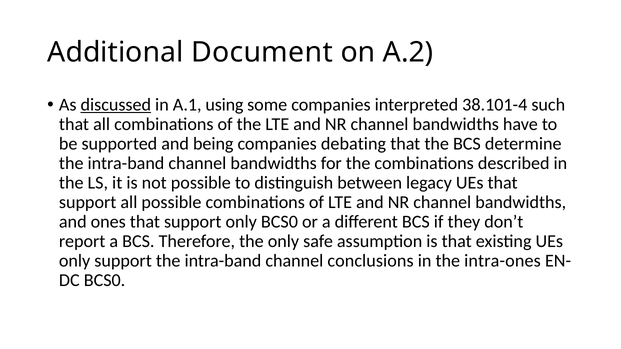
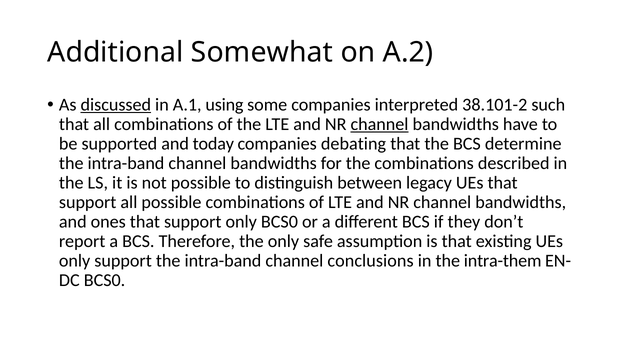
Document: Document -> Somewhat
38.101-4: 38.101-4 -> 38.101-2
channel at (380, 124) underline: none -> present
being: being -> today
intra-ones: intra-ones -> intra-them
